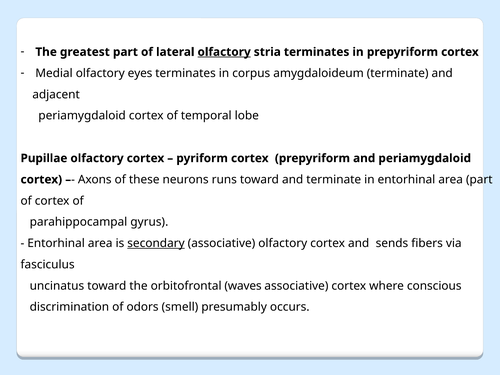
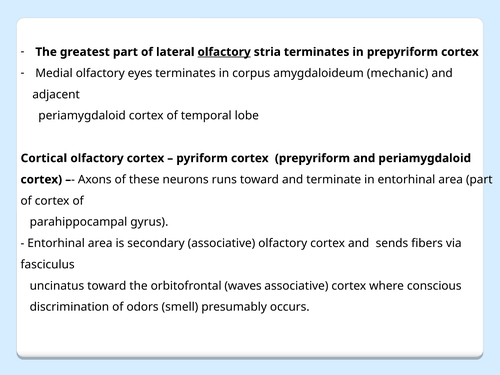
amygdaloideum terminate: terminate -> mechanic
Pupillae: Pupillae -> Cortical
secondary underline: present -> none
